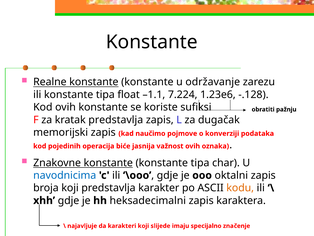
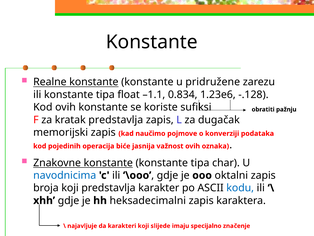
održavanje: održavanje -> pridružene
7.224: 7.224 -> 0.834
kodu colour: orange -> blue
